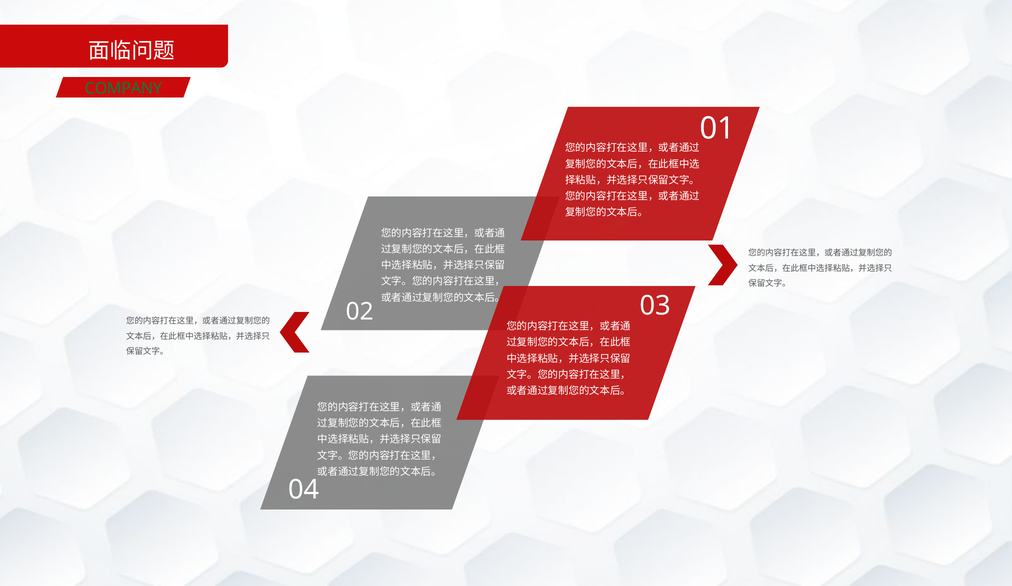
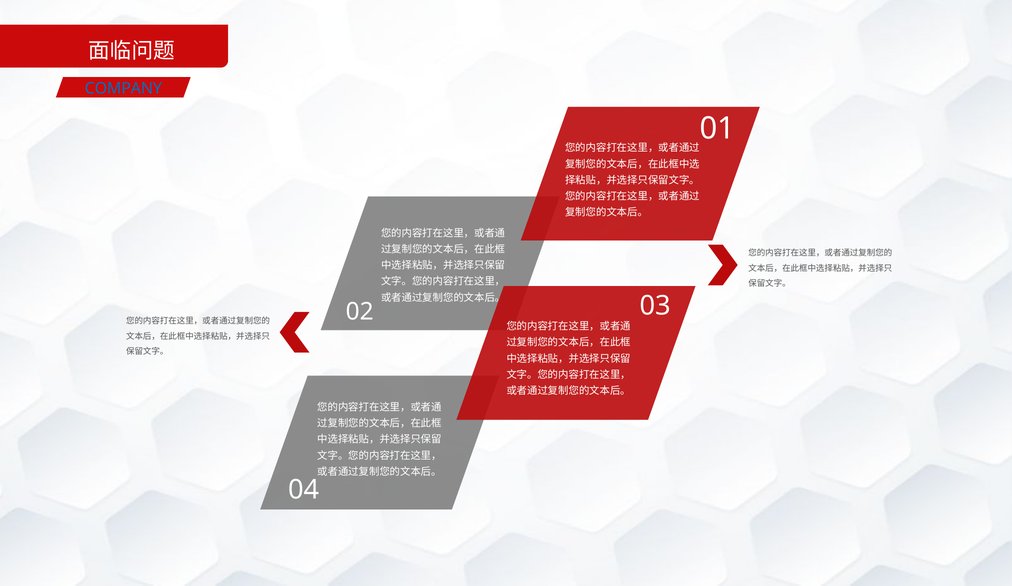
COMPANY colour: green -> blue
